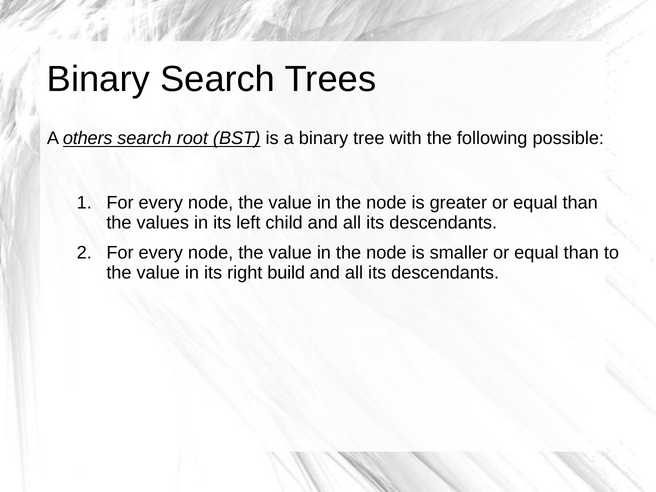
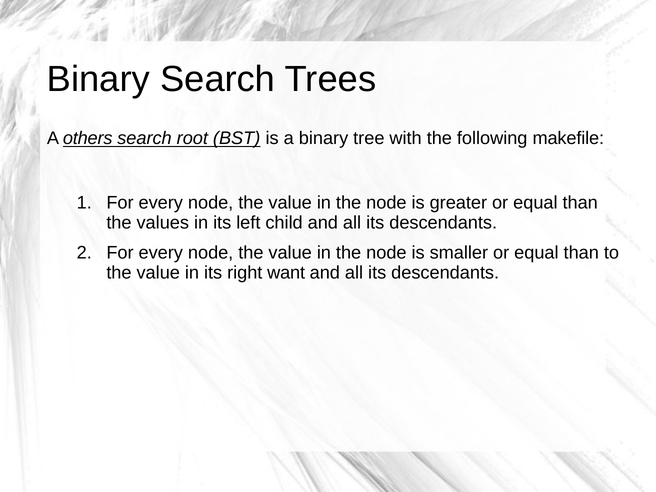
possible: possible -> makefile
build: build -> want
